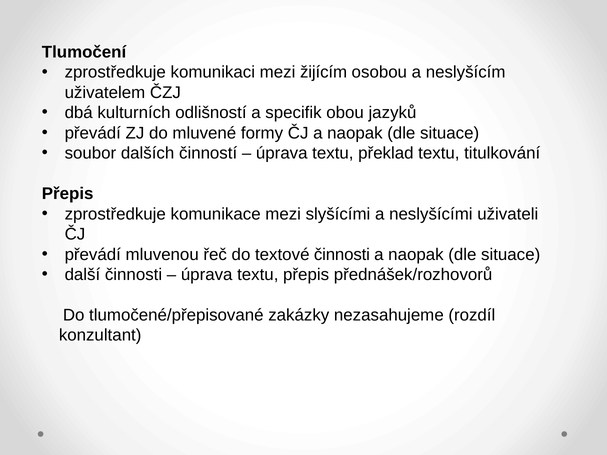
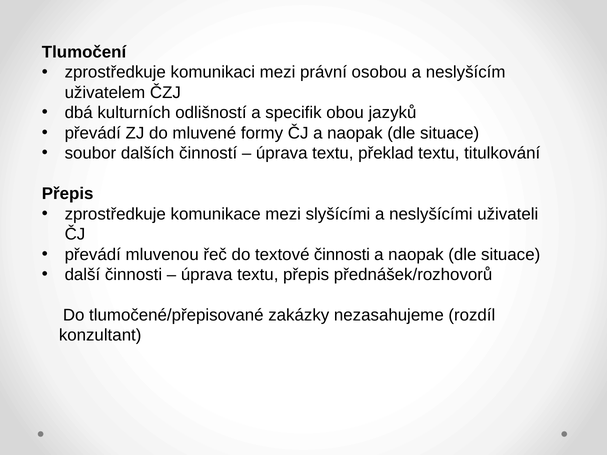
žijícím: žijícím -> právní
